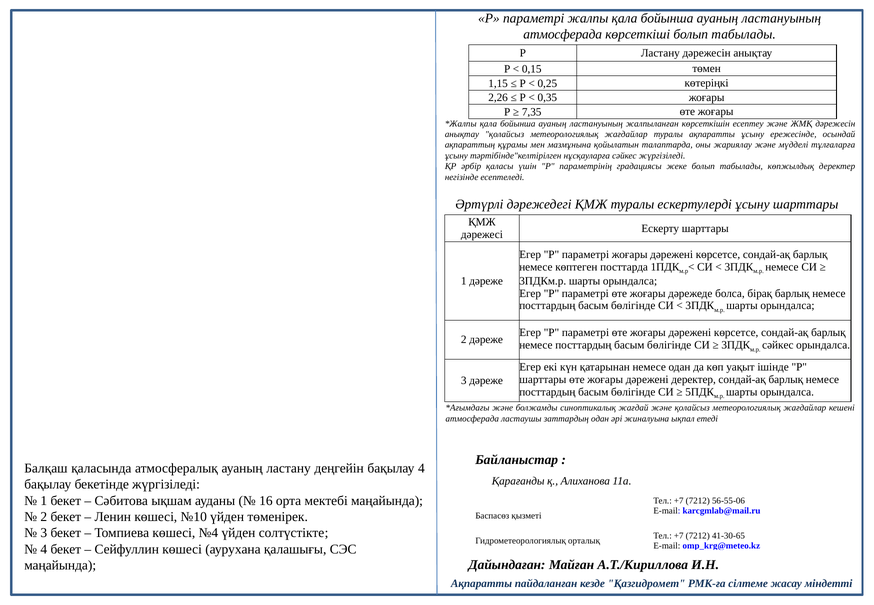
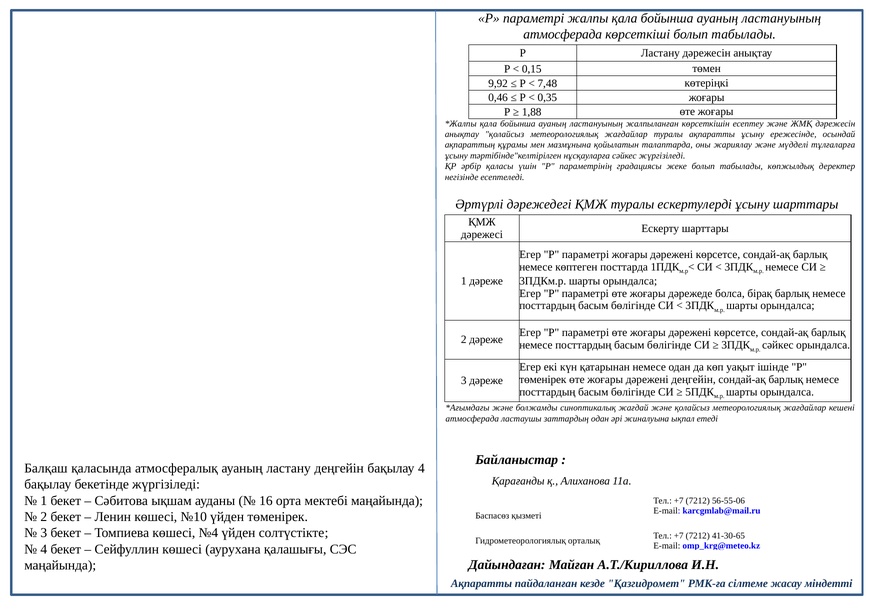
1,15: 1,15 -> 9,92
0,25: 0,25 -> 7,48
2,26: 2,26 -> 0,46
7,35: 7,35 -> 1,88
шарттары at (543, 380): шарттары -> төменірек
дәрежені деректер: деректер -> деңгейін
